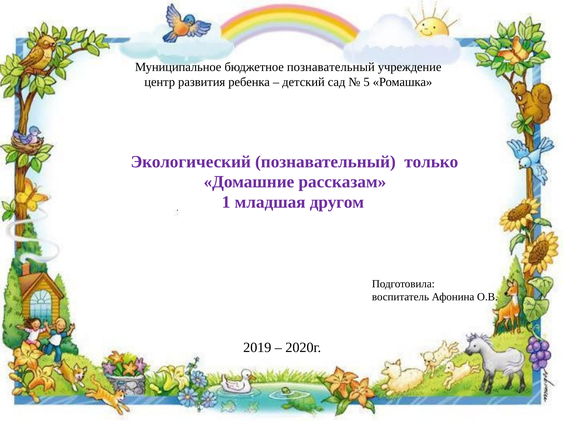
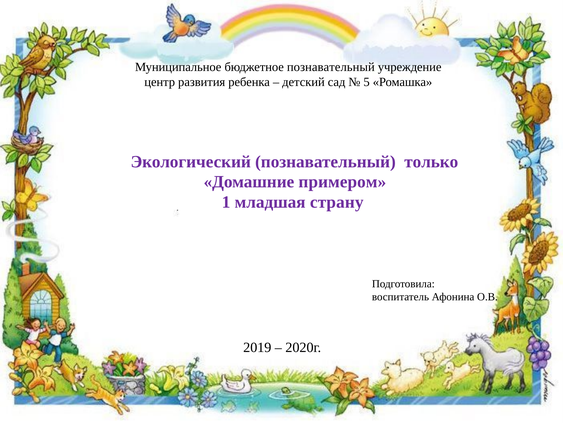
рассказам: рассказам -> примером
другом: другом -> страну
